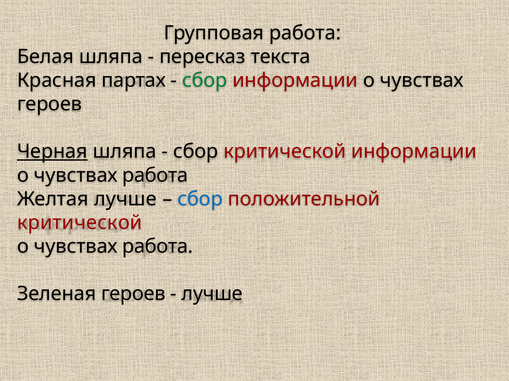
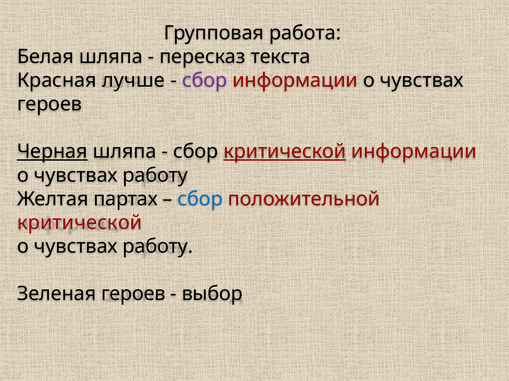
партах: партах -> лучше
сбор at (205, 80) colour: green -> purple
критической at (285, 152) underline: none -> present
работа at (155, 176): работа -> работу
Желтая лучше: лучше -> партах
работа at (158, 247): работа -> работу
лучше at (212, 294): лучше -> выбор
